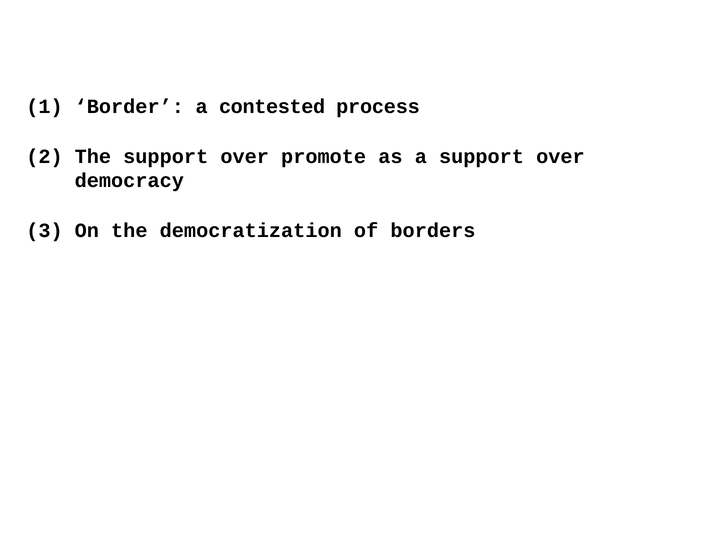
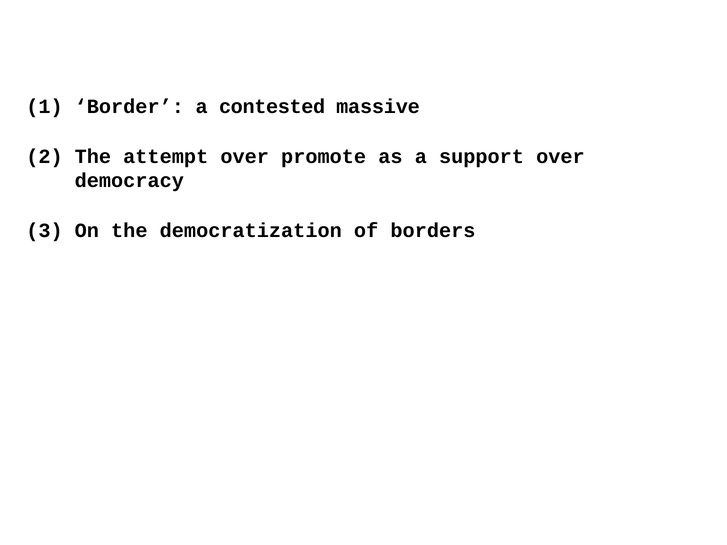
process: process -> massive
The support: support -> attempt
